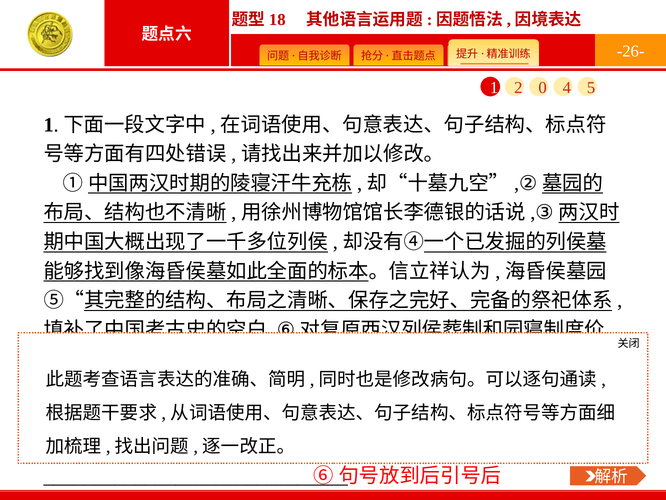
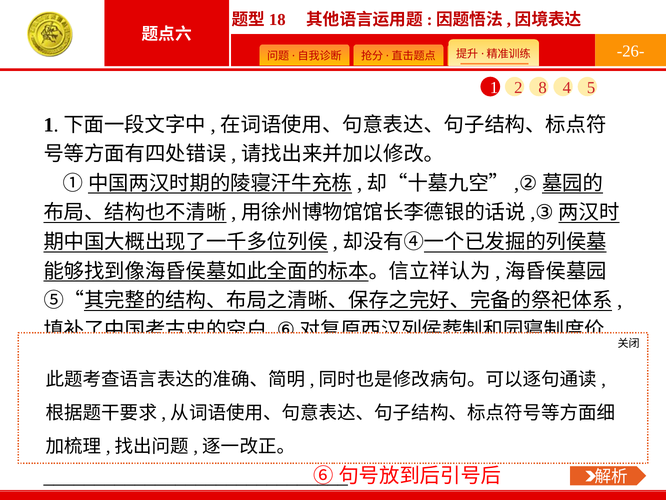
0: 0 -> 8
